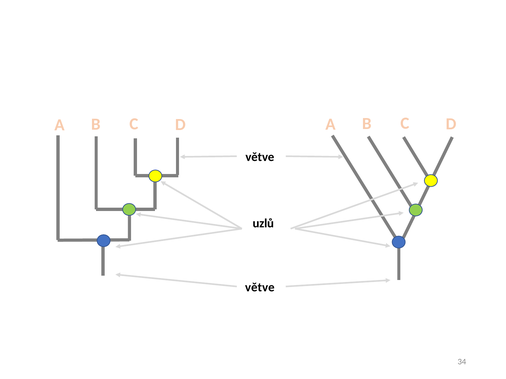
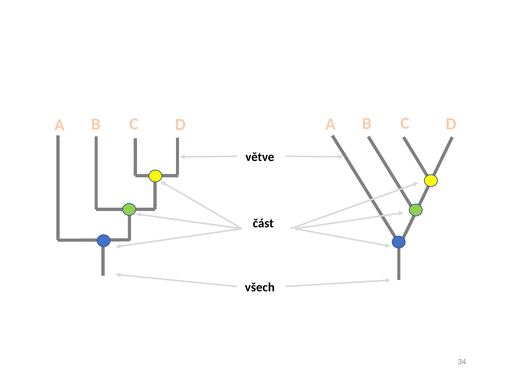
uzlů: uzlů -> část
větve at (260, 288): větve -> všech
